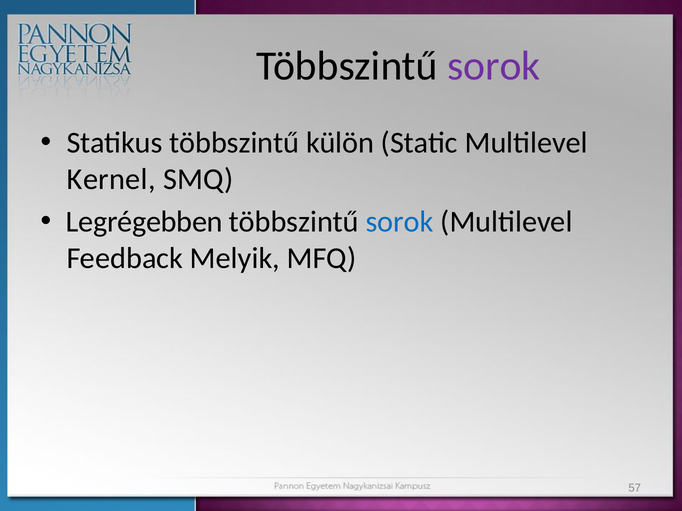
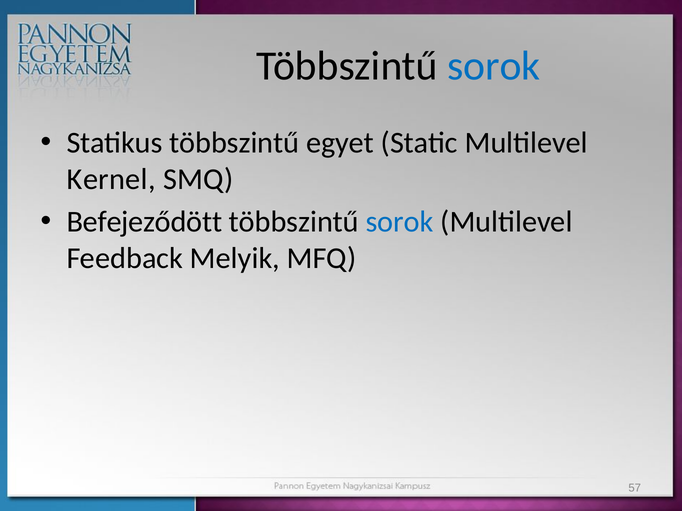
sorok at (494, 66) colour: purple -> blue
külön: külön -> egyet
Legrégebben: Legrégebben -> Befejeződött
